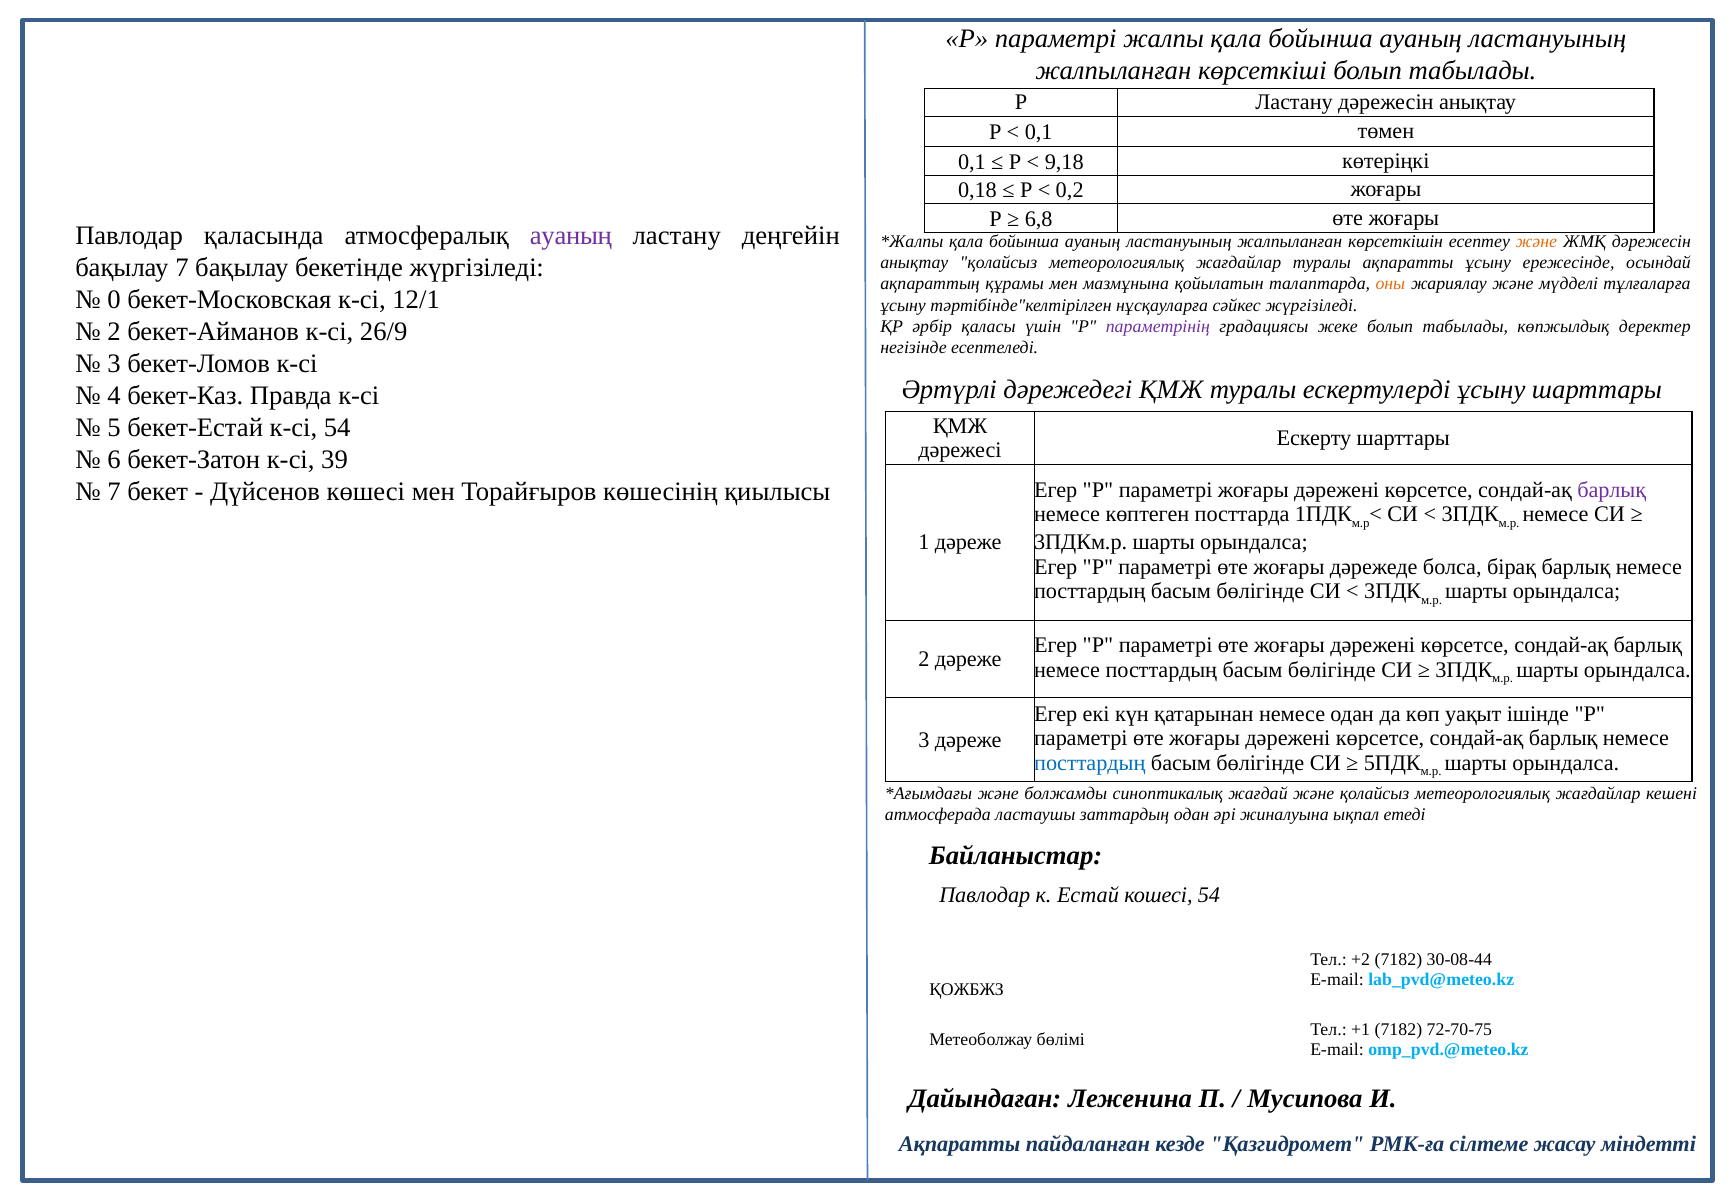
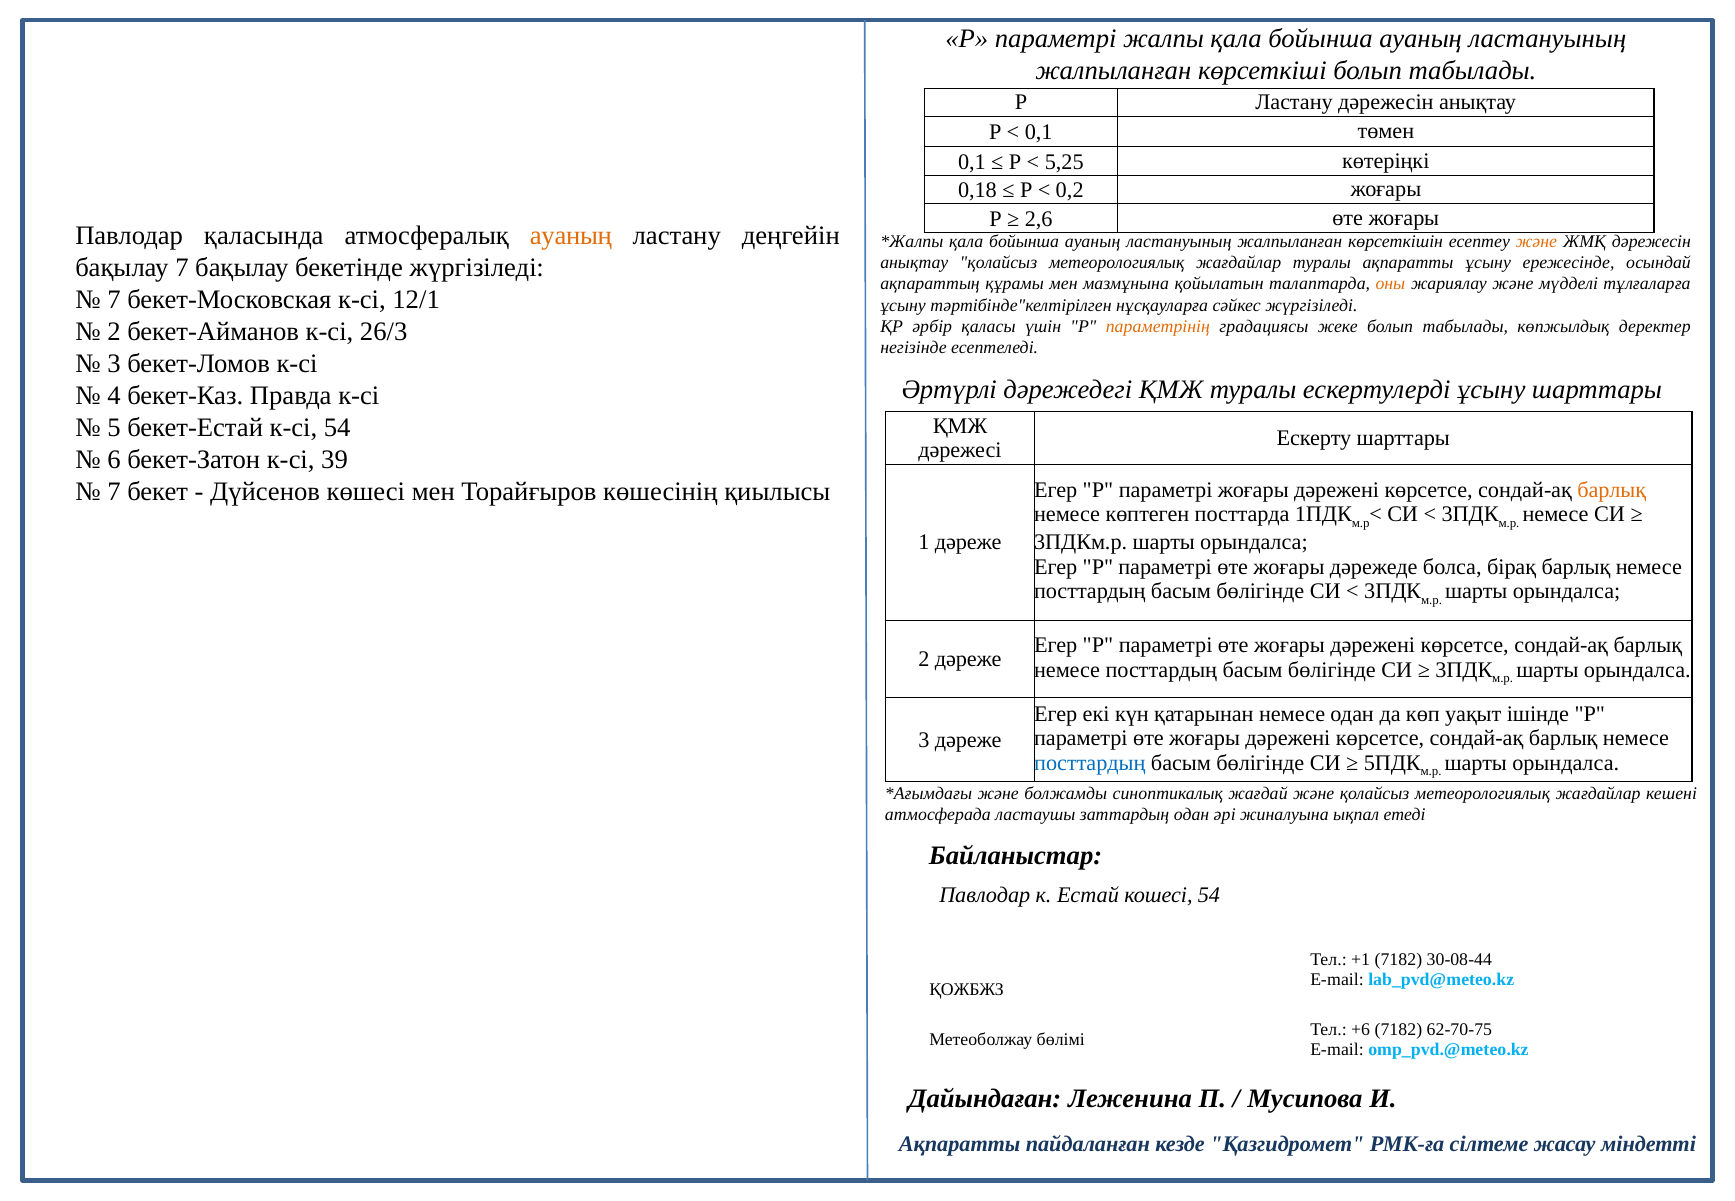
9,18: 9,18 -> 5,25
6,8: 6,8 -> 2,6
ауаның at (571, 235) colour: purple -> orange
0 at (114, 299): 0 -> 7
параметрінің colour: purple -> orange
26/9: 26/9 -> 26/3
барлық at (1612, 490) colour: purple -> orange
+2: +2 -> +1
+1: +1 -> +6
72-70-75: 72-70-75 -> 62-70-75
